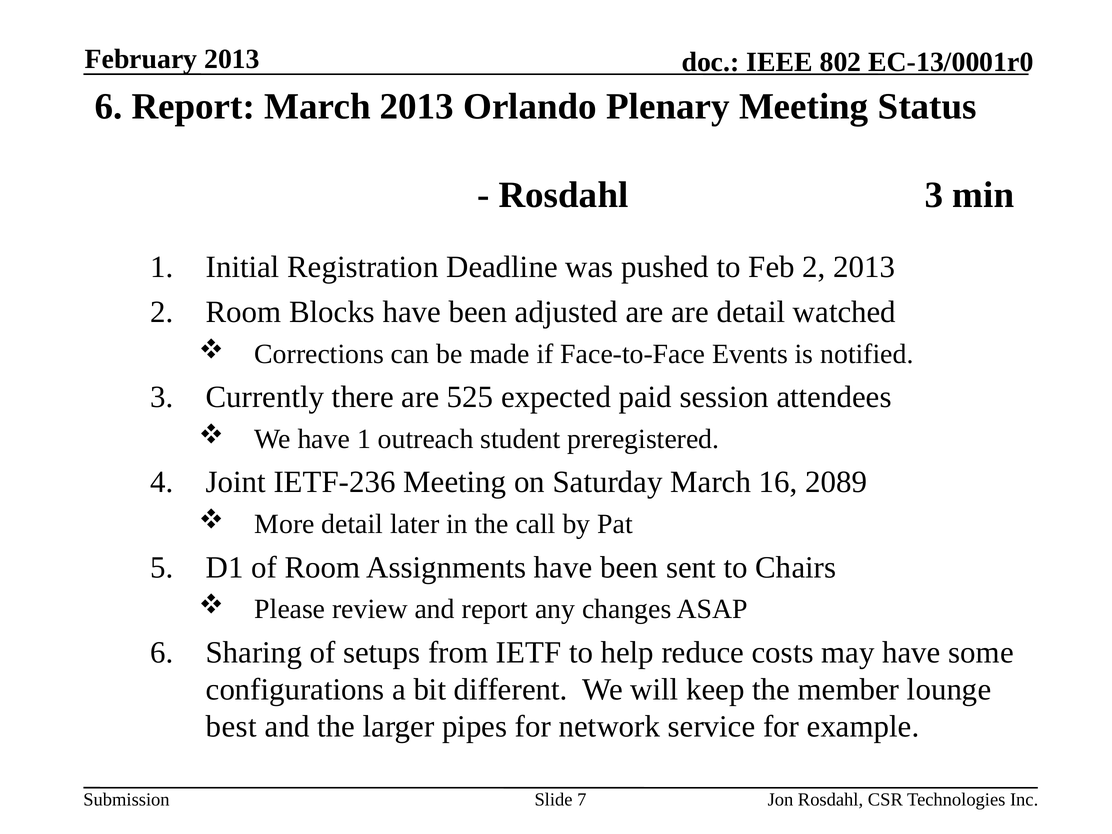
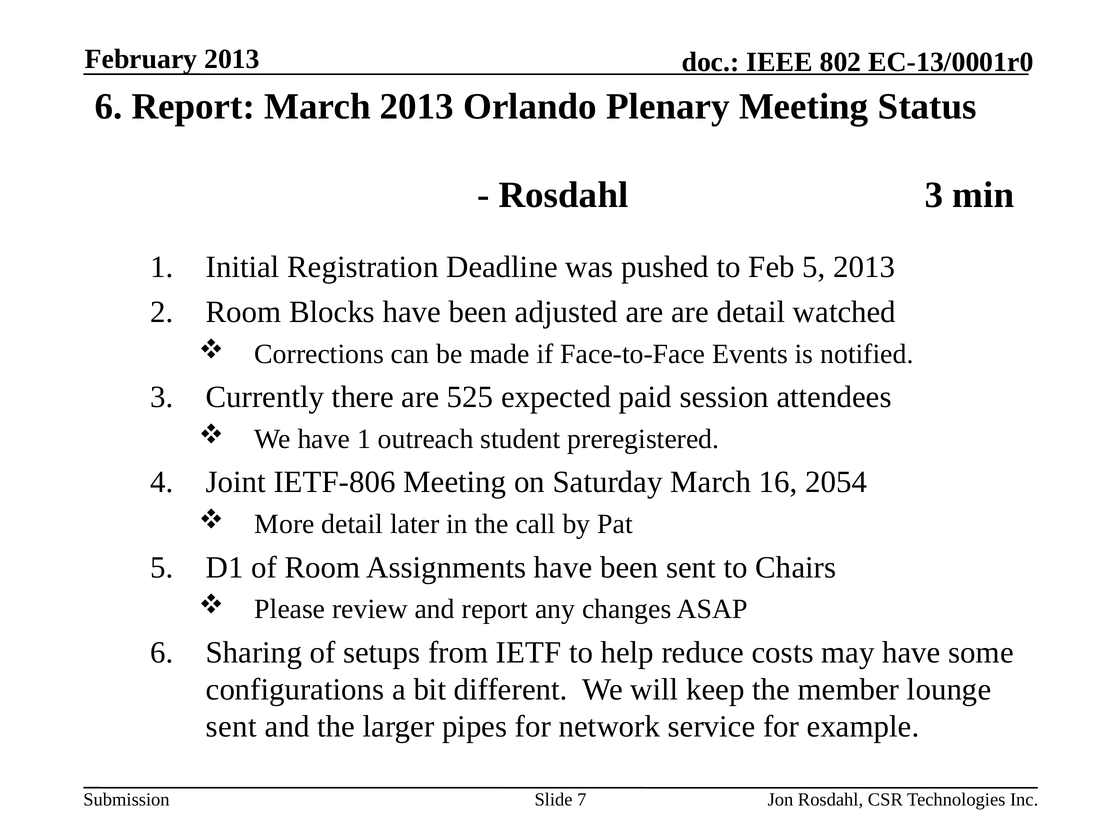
Feb 2: 2 -> 5
IETF-236: IETF-236 -> IETF-806
2089: 2089 -> 2054
best at (231, 727): best -> sent
